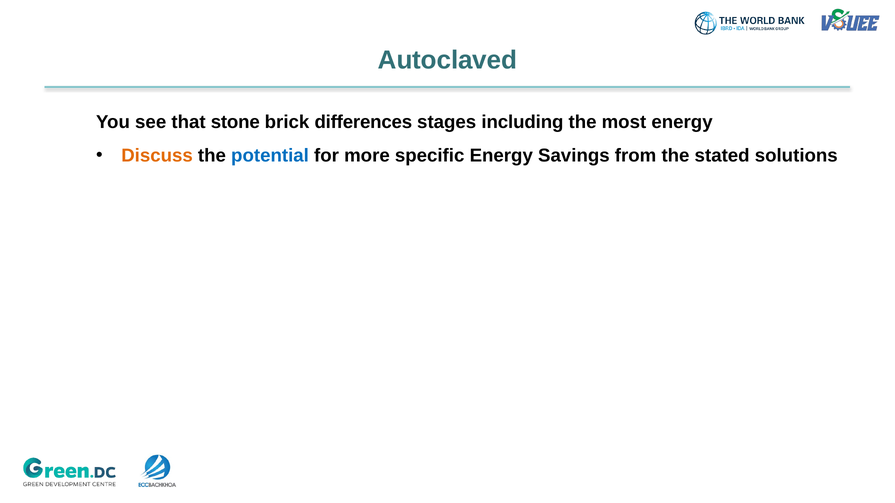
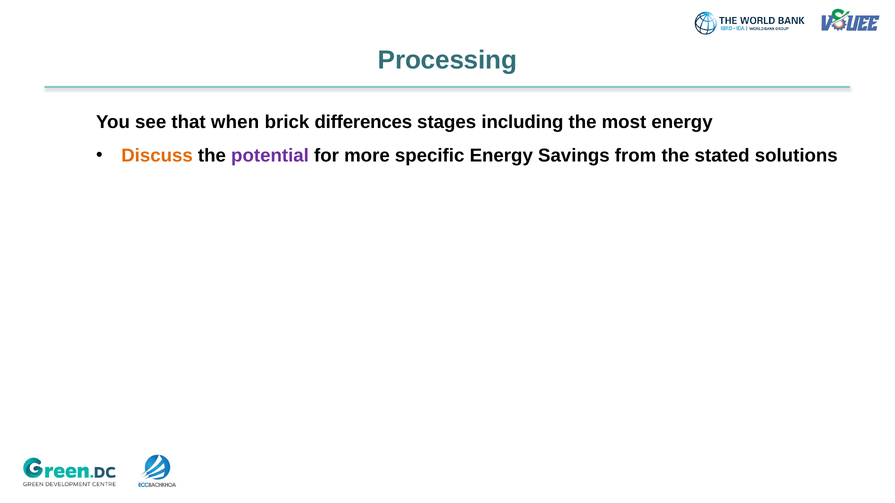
Autoclaved: Autoclaved -> Processing
stone: stone -> when
potential colour: blue -> purple
